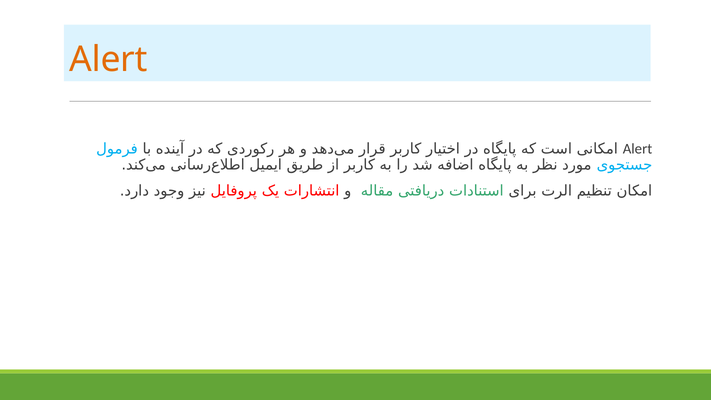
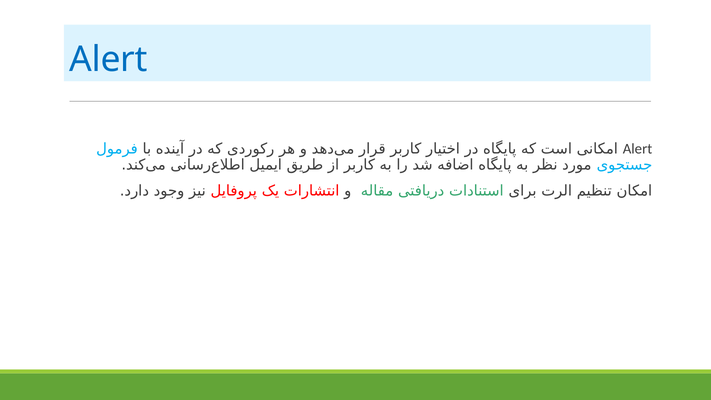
Alert at (108, 60) colour: orange -> blue
